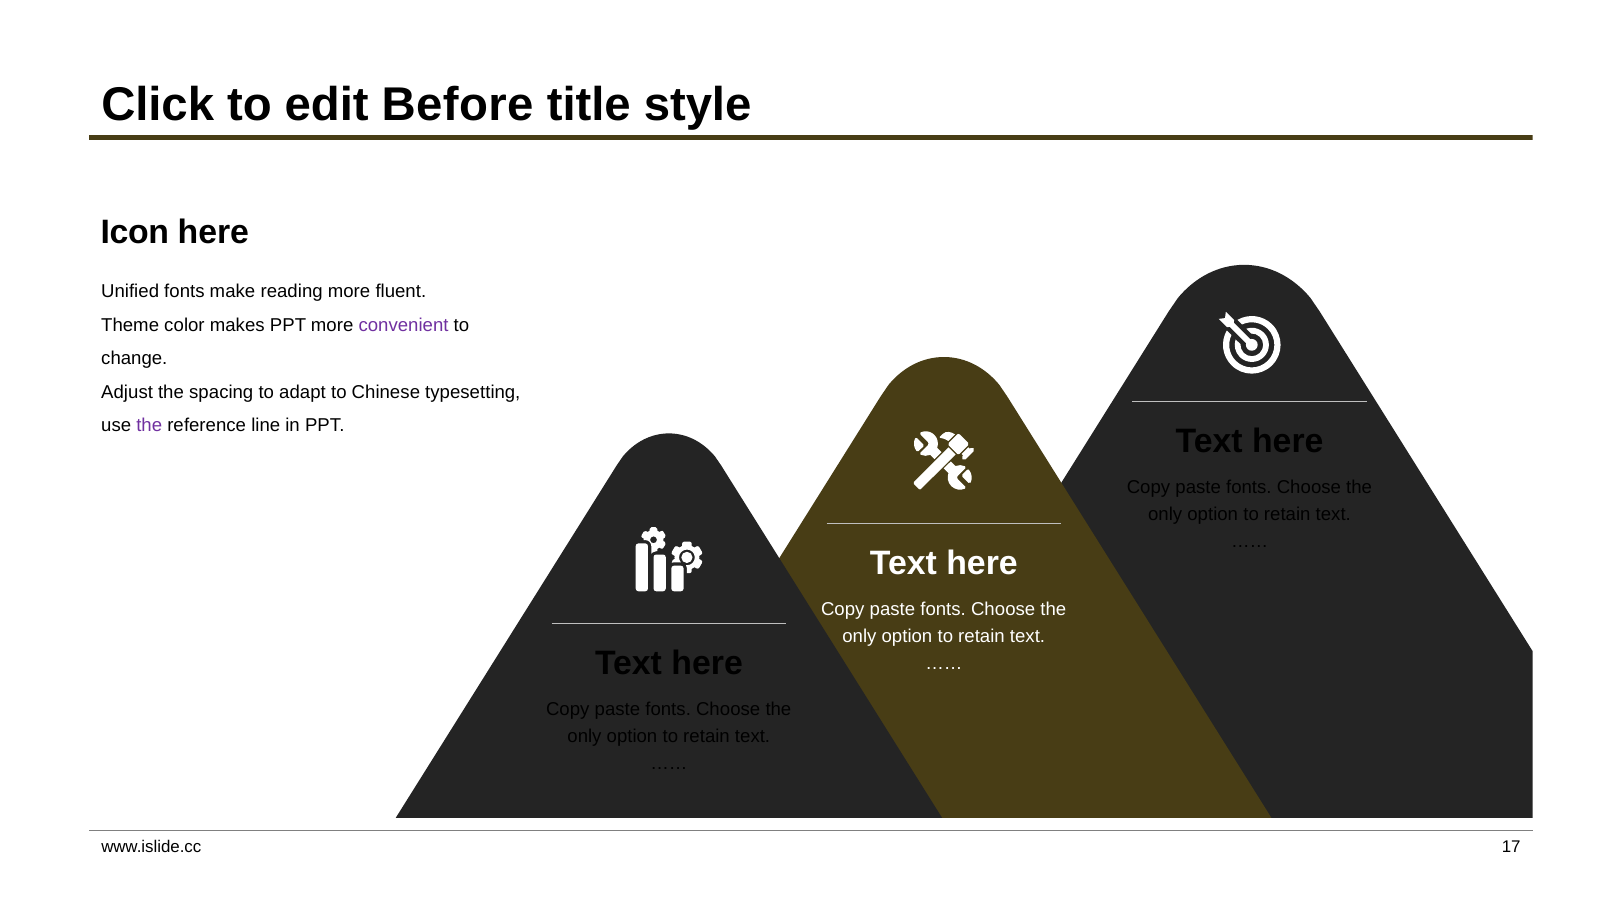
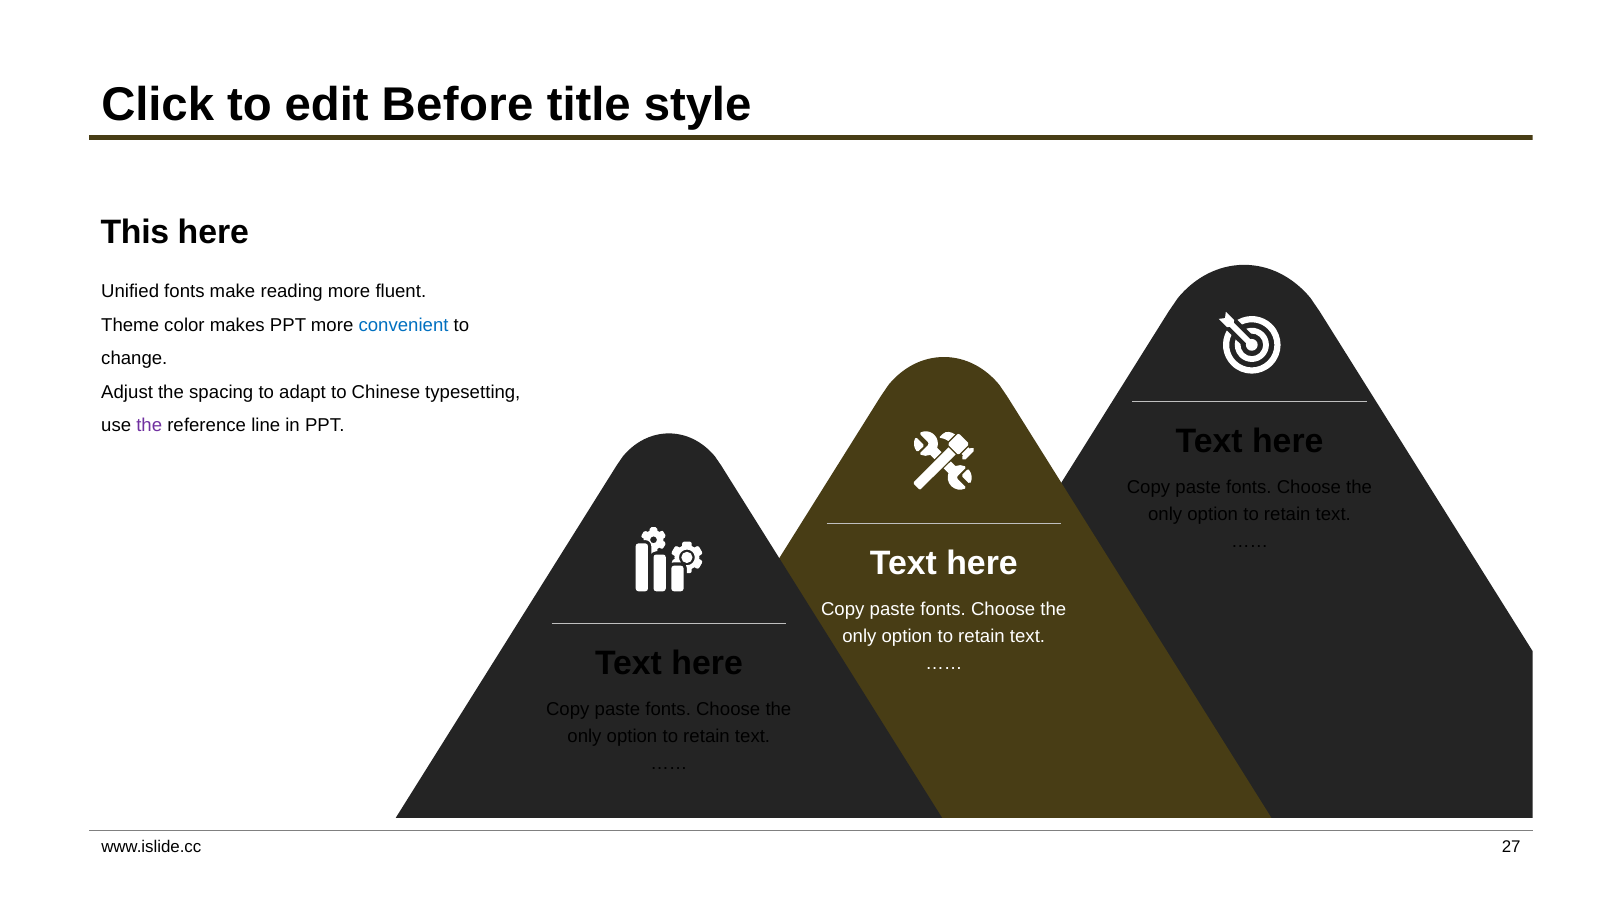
Icon: Icon -> This
convenient colour: purple -> blue
17: 17 -> 27
